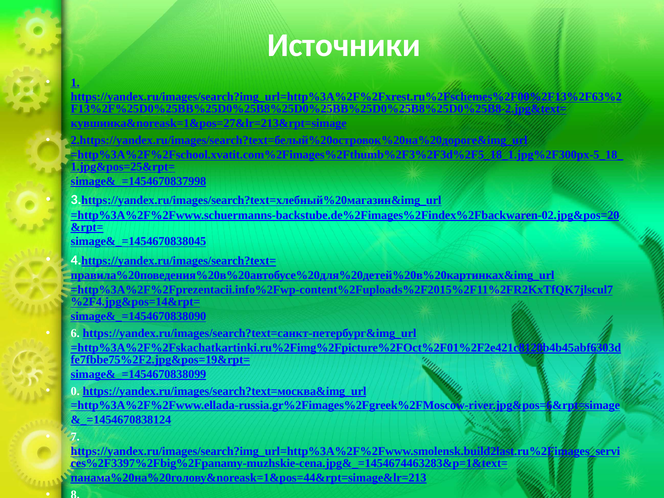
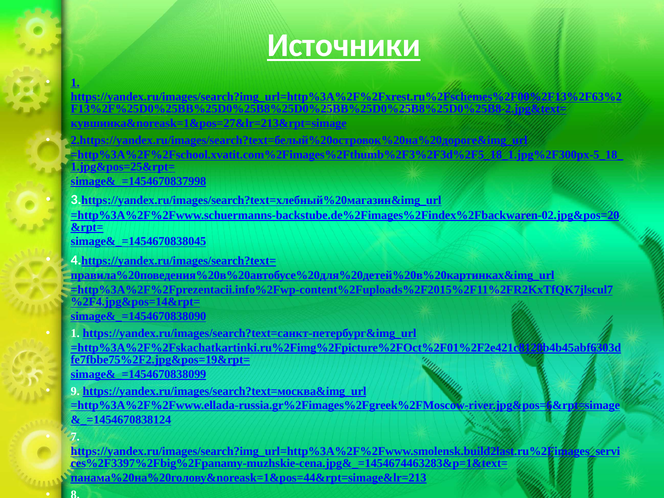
Источники underline: none -> present
6 at (75, 333): 6 -> 1
0: 0 -> 9
